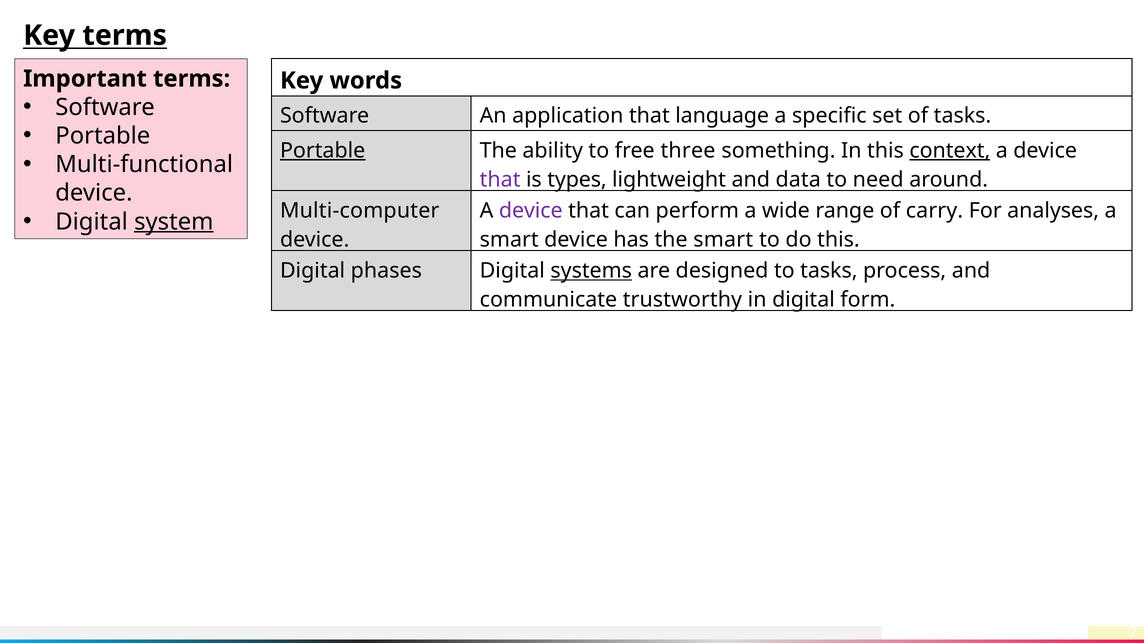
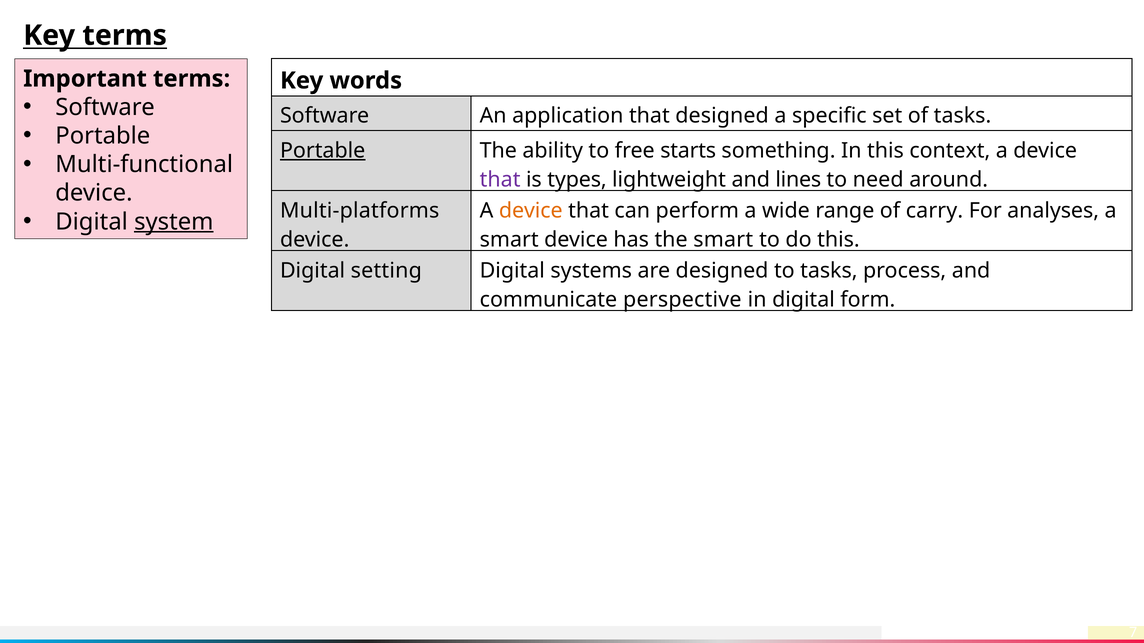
that language: language -> designed
three: three -> starts
context underline: present -> none
data: data -> lines
Multi-computer: Multi-computer -> Multi-platforms
device at (531, 211) colour: purple -> orange
phases: phases -> setting
systems underline: present -> none
trustworthy: trustworthy -> perspective
